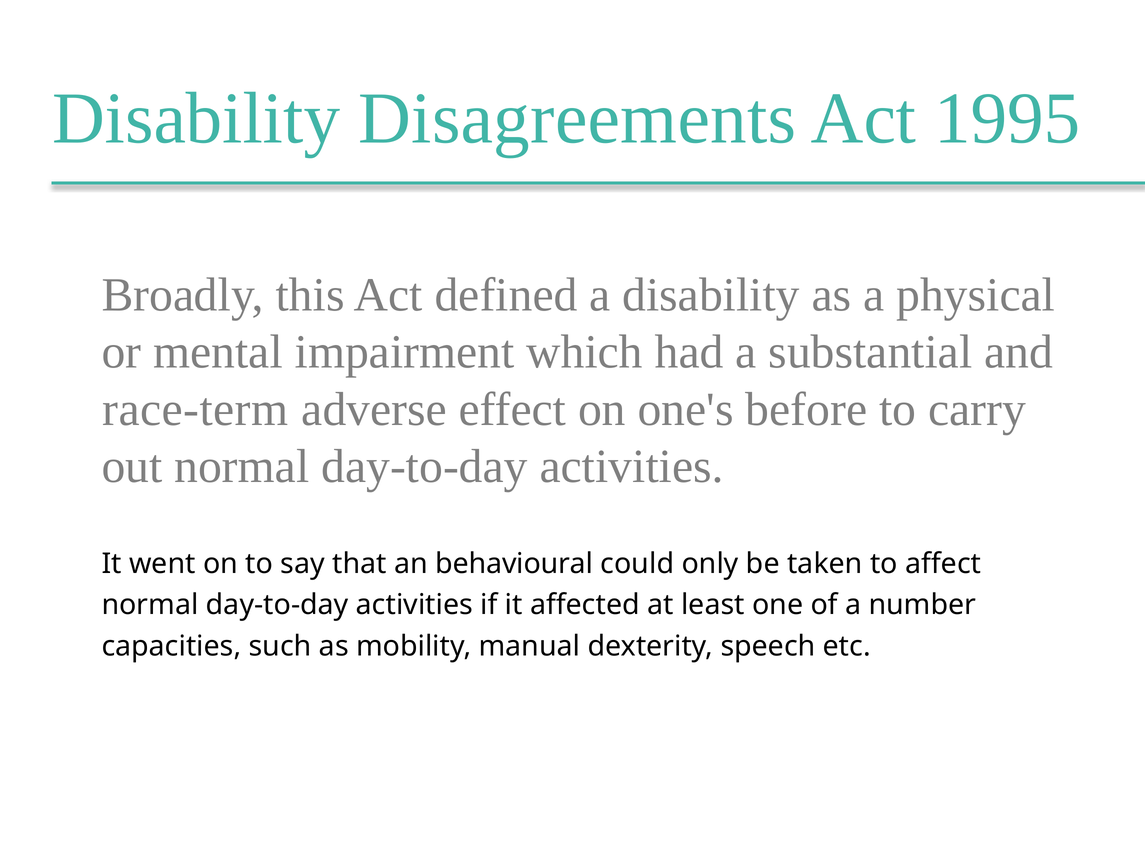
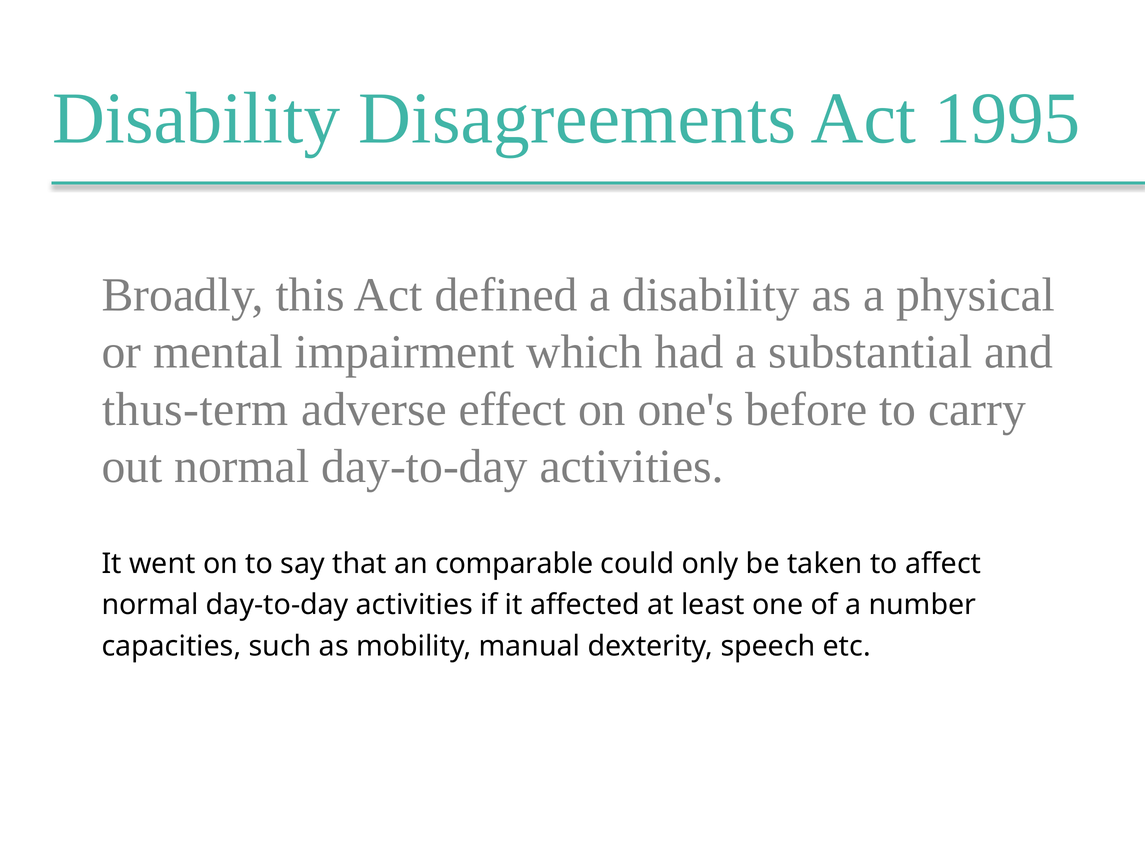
race-term: race-term -> thus-term
behavioural: behavioural -> comparable
